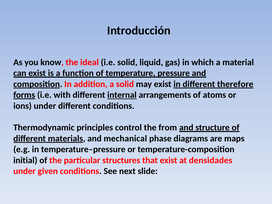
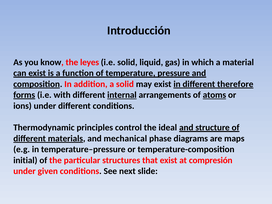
ideal: ideal -> leyes
atoms underline: none -> present
from: from -> ideal
densidades: densidades -> compresión
